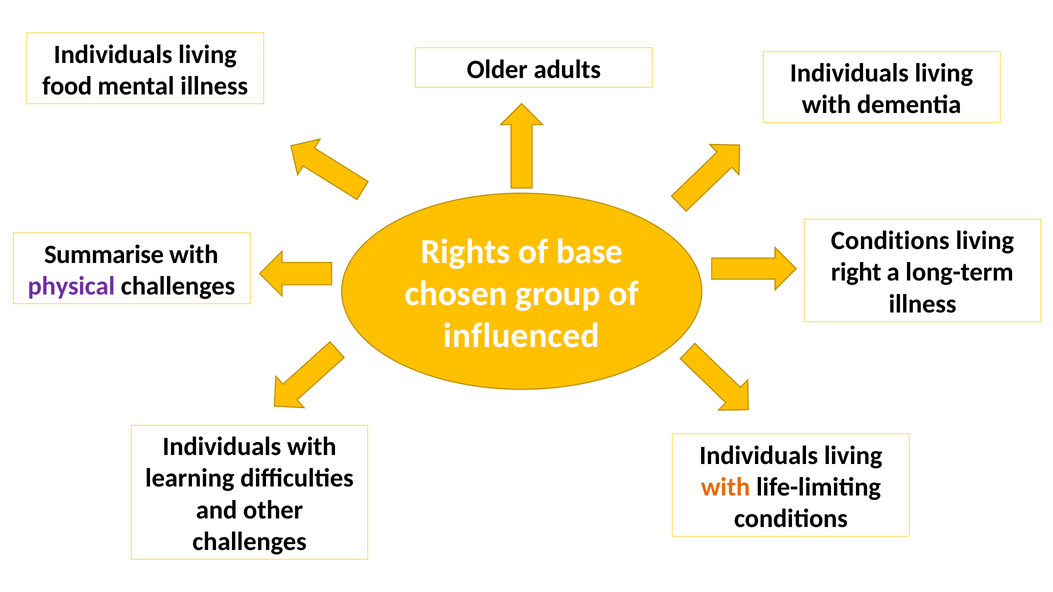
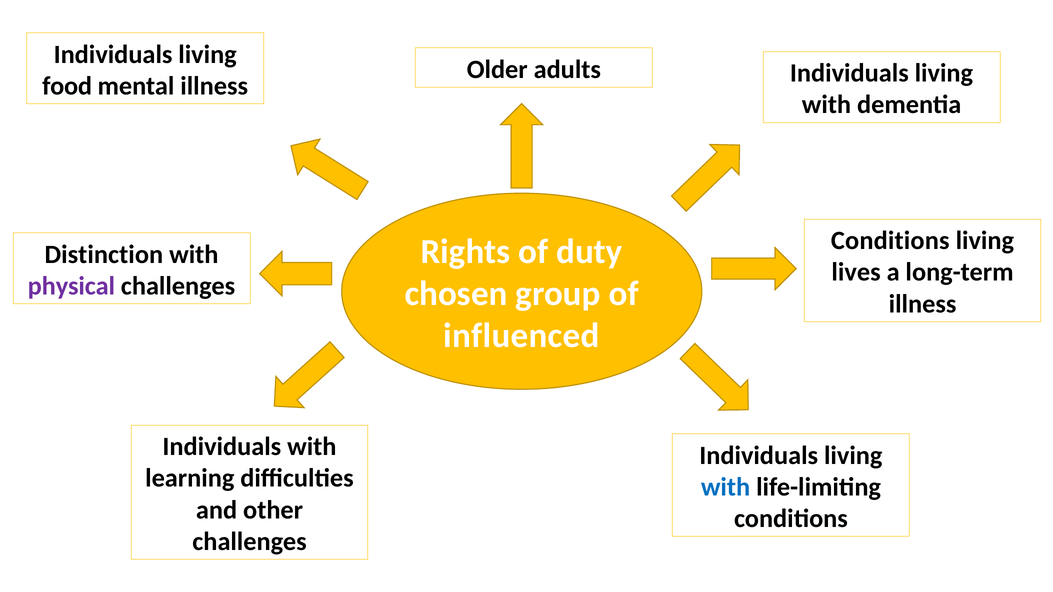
base: base -> duty
Summarise: Summarise -> Distinction
right: right -> lives
with at (726, 487) colour: orange -> blue
